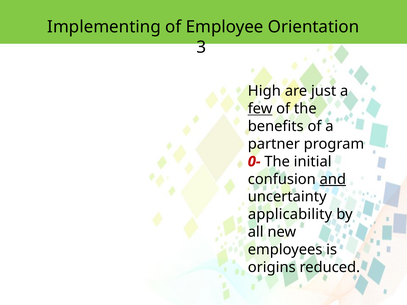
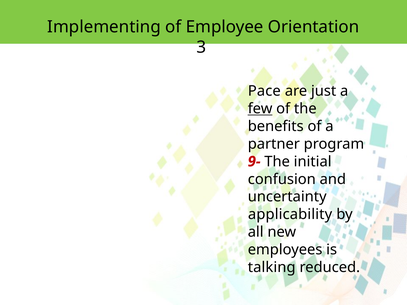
High: High -> Pace
0-: 0- -> 9-
and underline: present -> none
origins: origins -> talking
